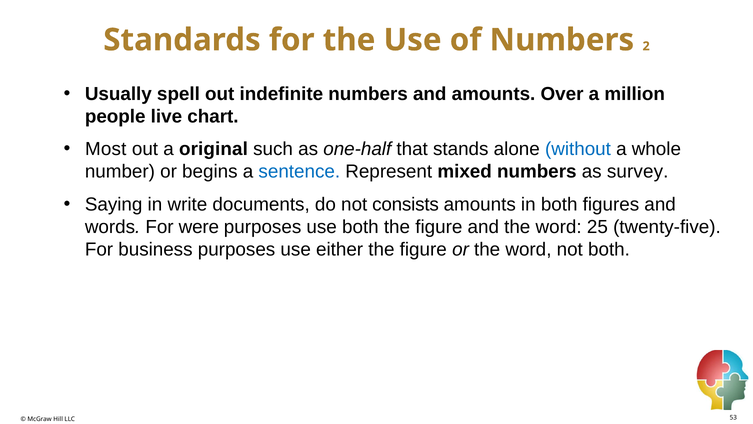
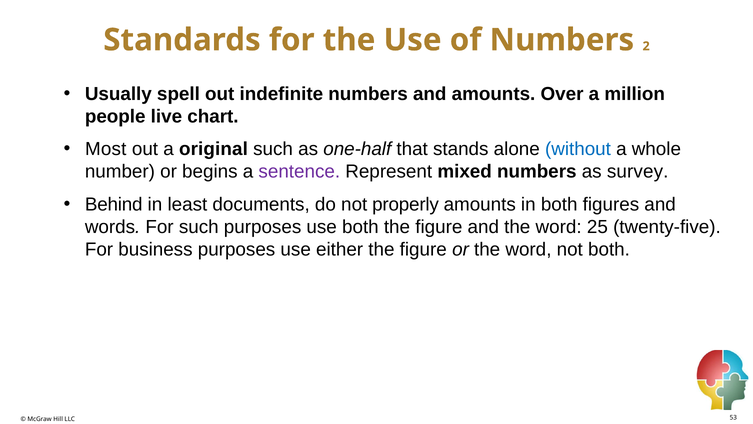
sentence colour: blue -> purple
Saying: Saying -> Behind
write: write -> least
consists: consists -> properly
For were: were -> such
